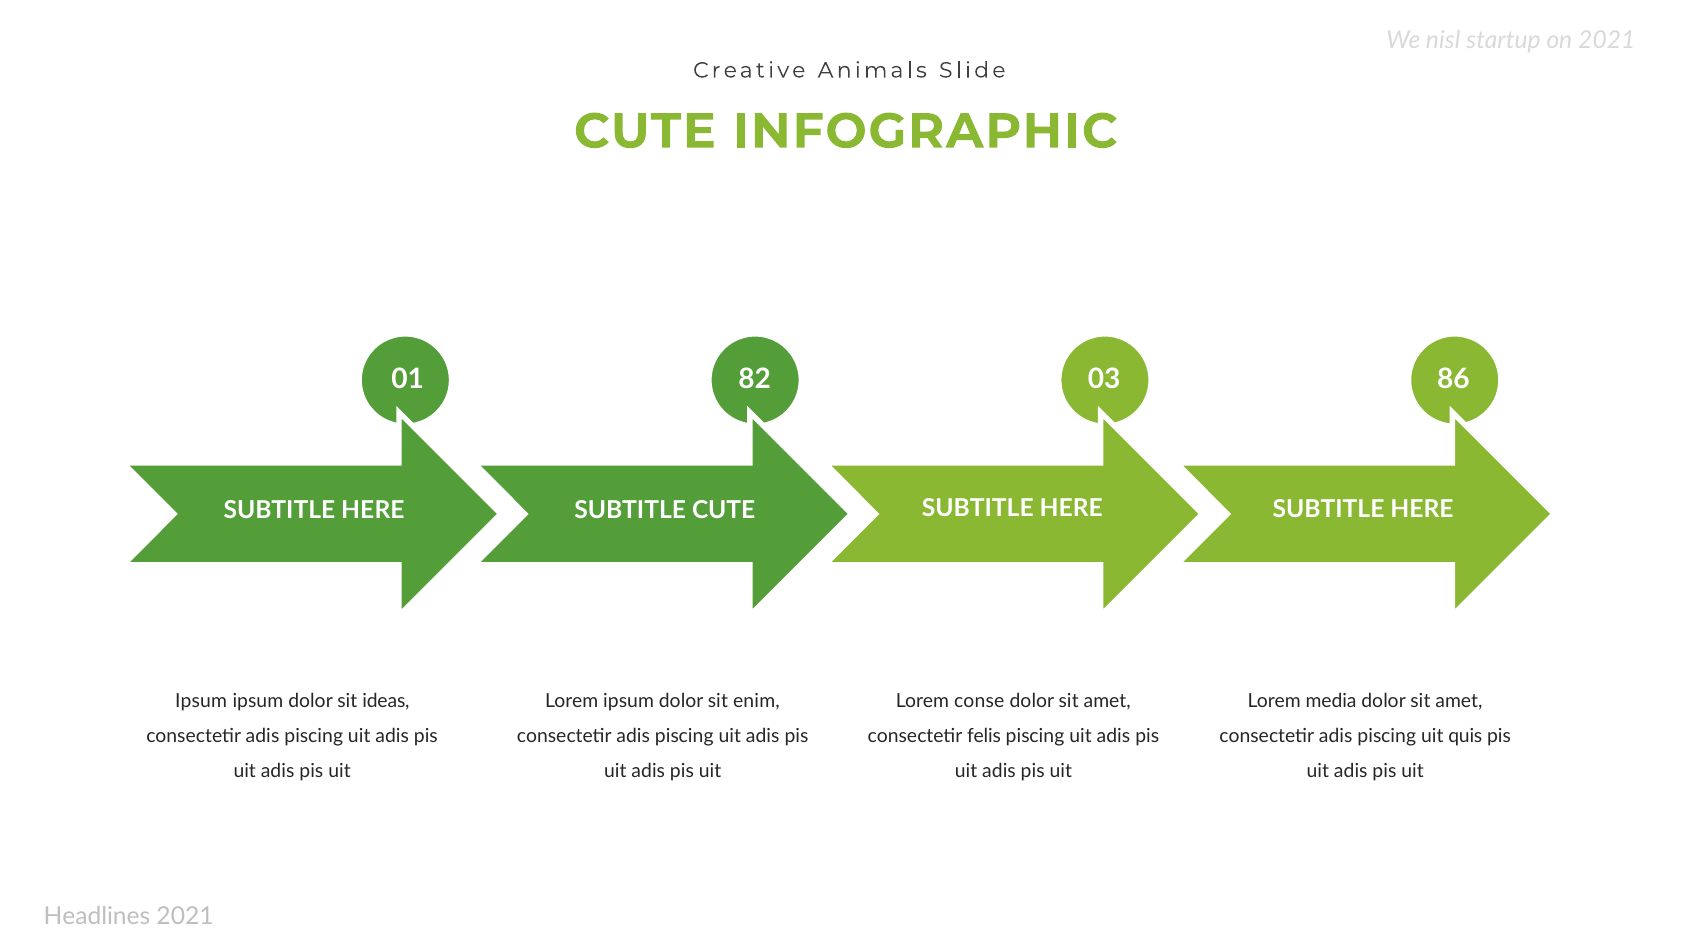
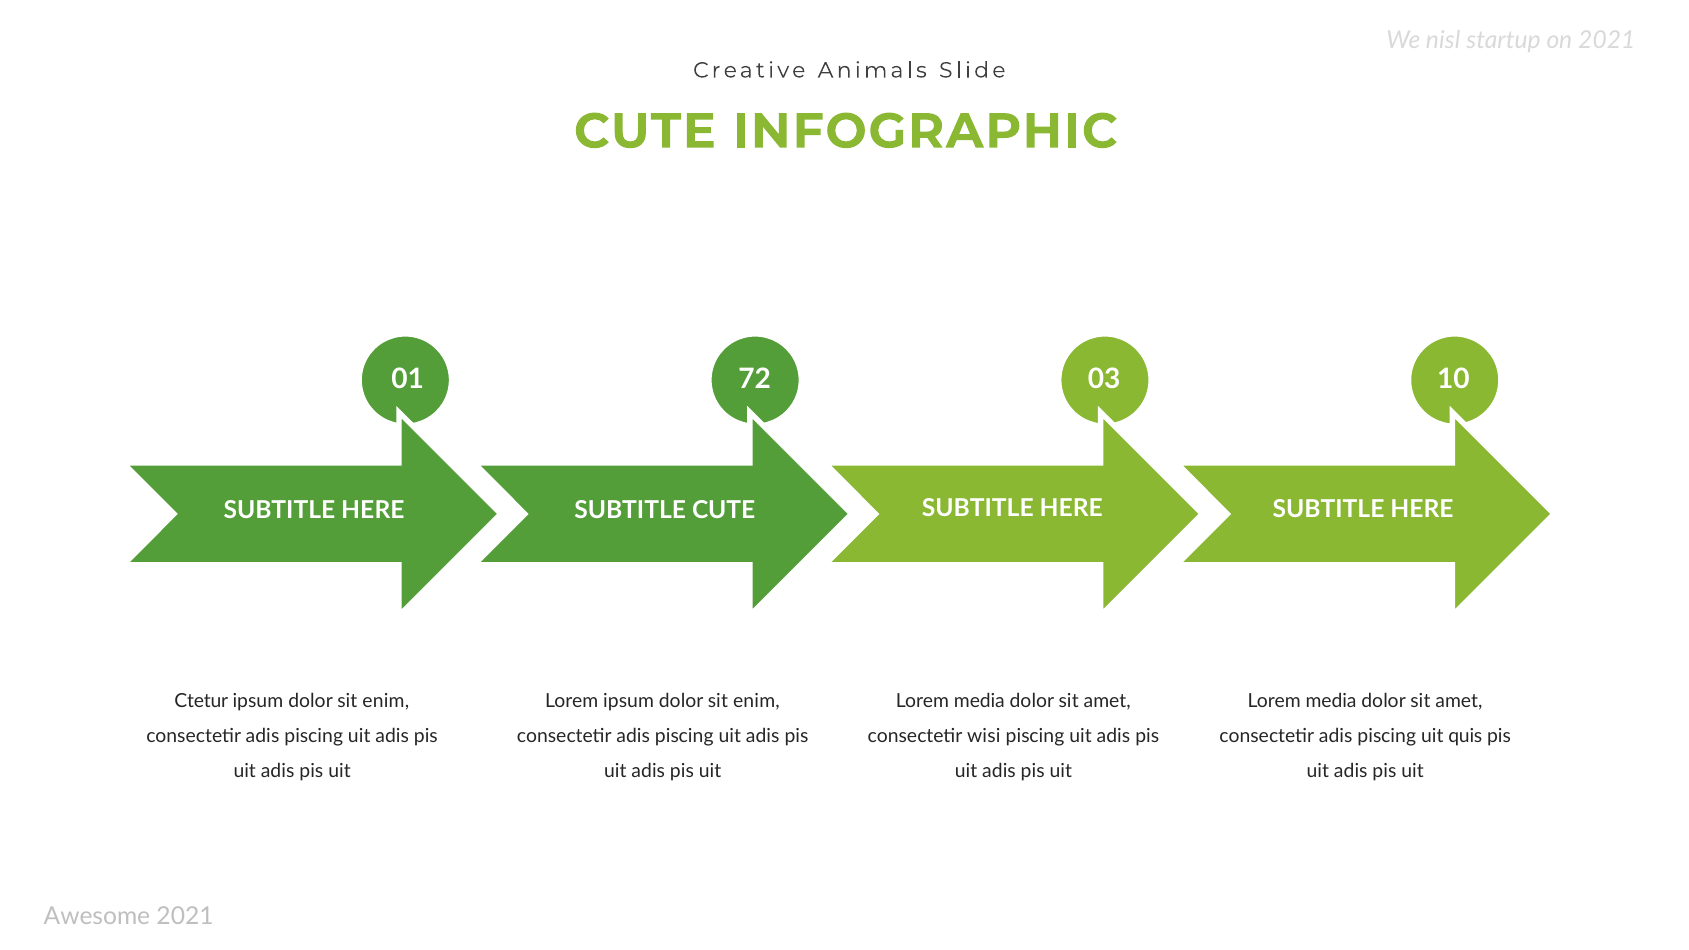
82: 82 -> 72
86: 86 -> 10
Ipsum at (201, 701): Ipsum -> Ctetur
ideas at (386, 701): ideas -> enim
conse at (979, 701): conse -> media
felis: felis -> wisi
Headlines: Headlines -> Awesome
